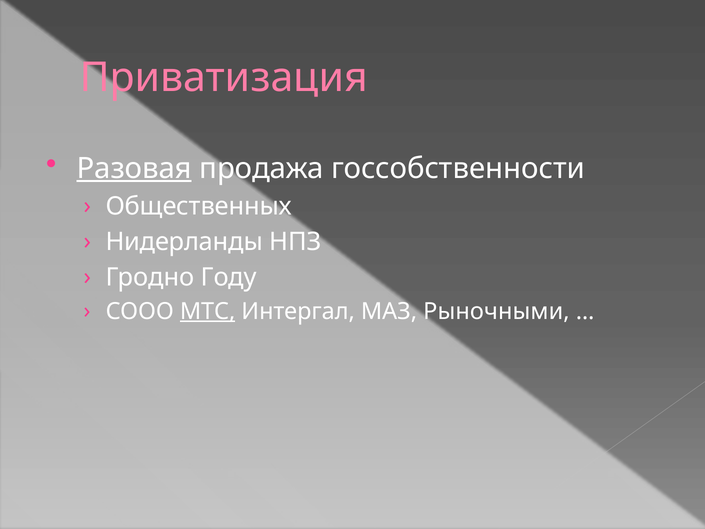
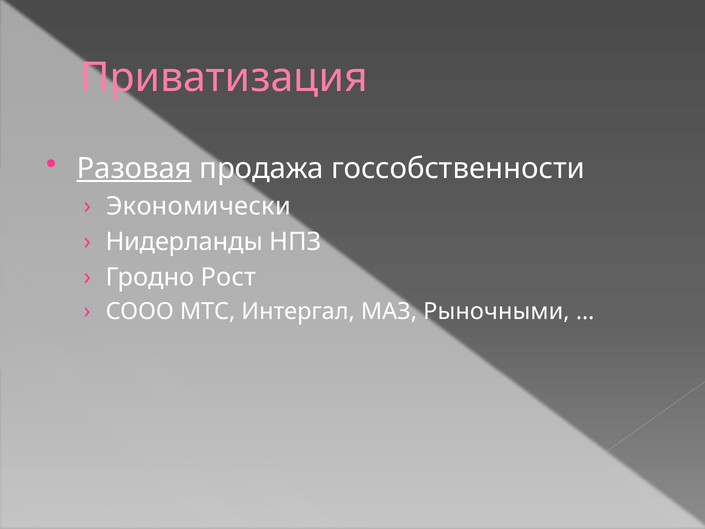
Общественных: Общественных -> Экономически
Году: Году -> Рост
МТС underline: present -> none
